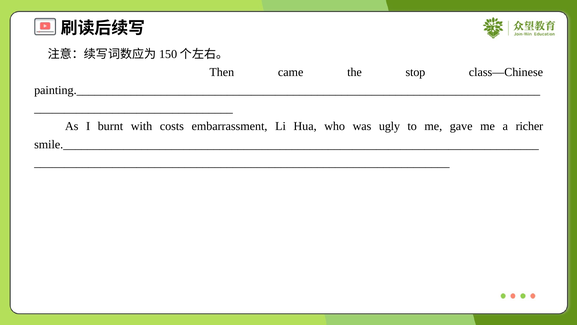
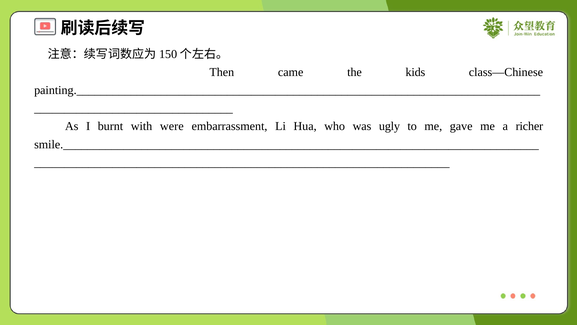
stop: stop -> kids
costs: costs -> were
